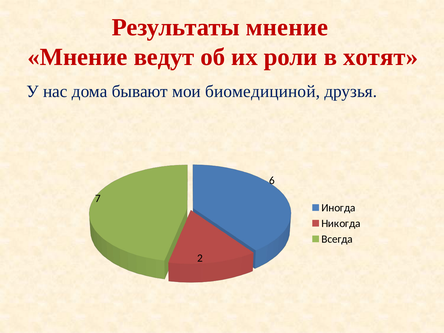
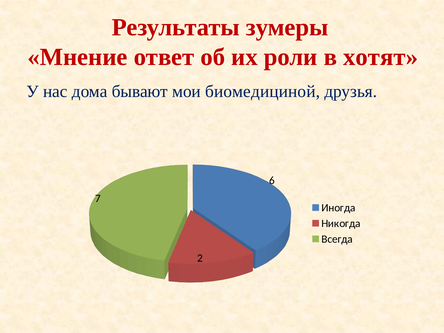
Результаты мнение: мнение -> зумеры
ведут: ведут -> ответ
